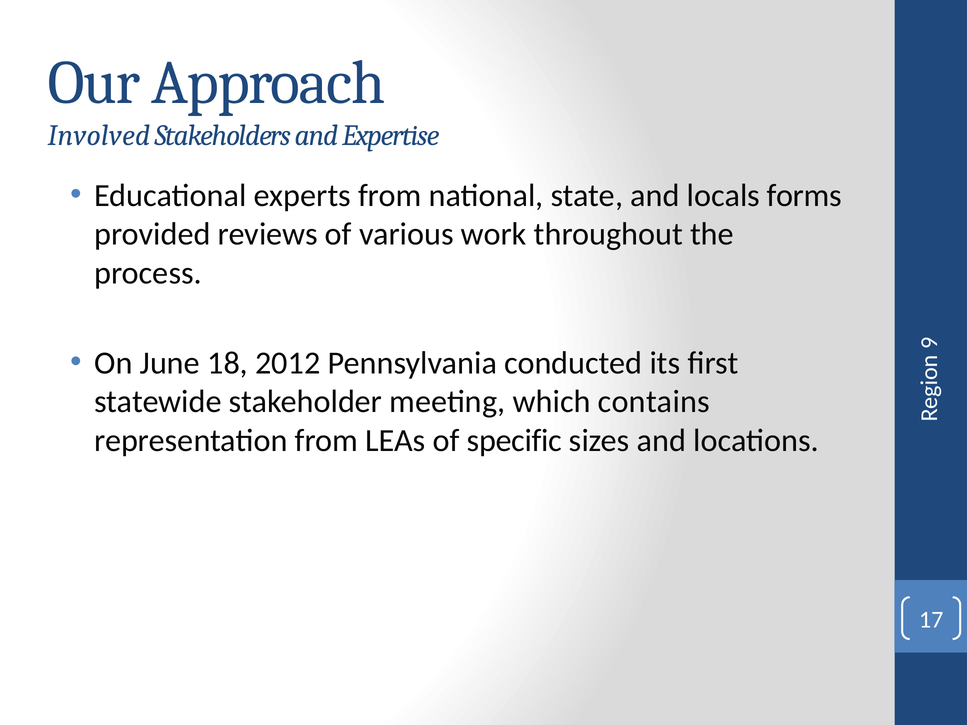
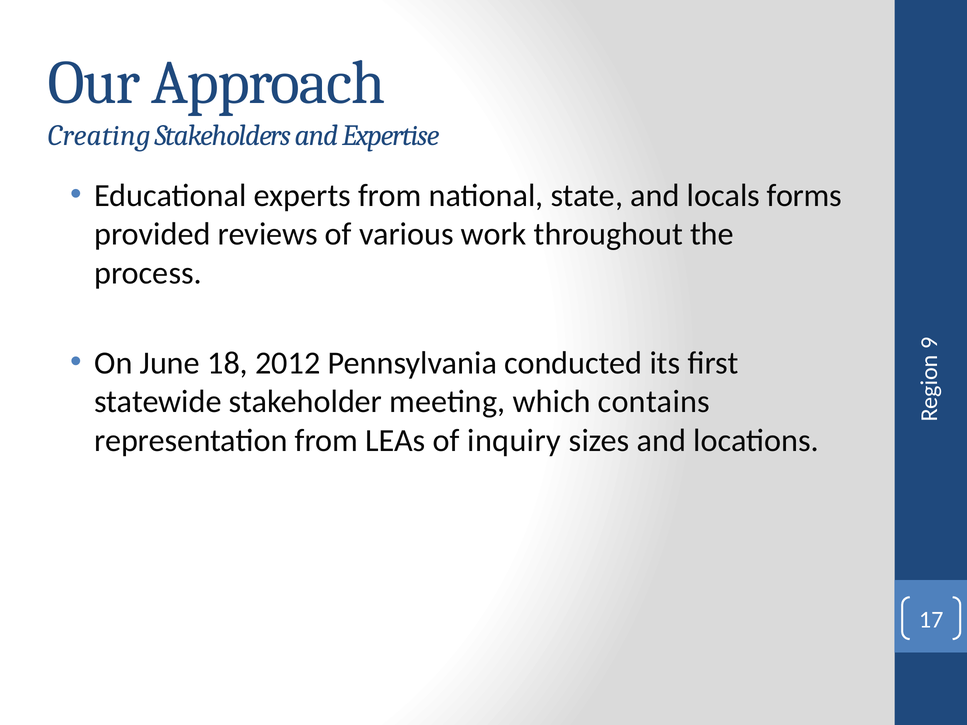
Involved: Involved -> Creating
specific: specific -> inquiry
